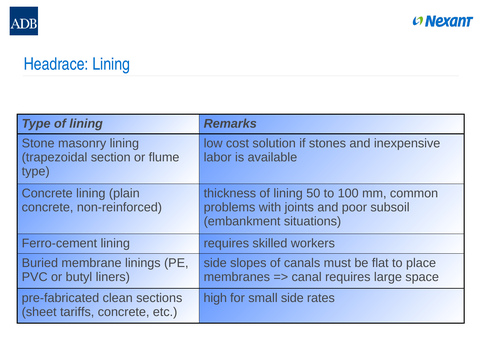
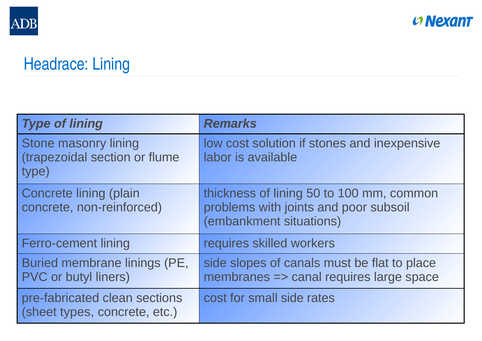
high at (215, 298): high -> cost
tariffs: tariffs -> types
